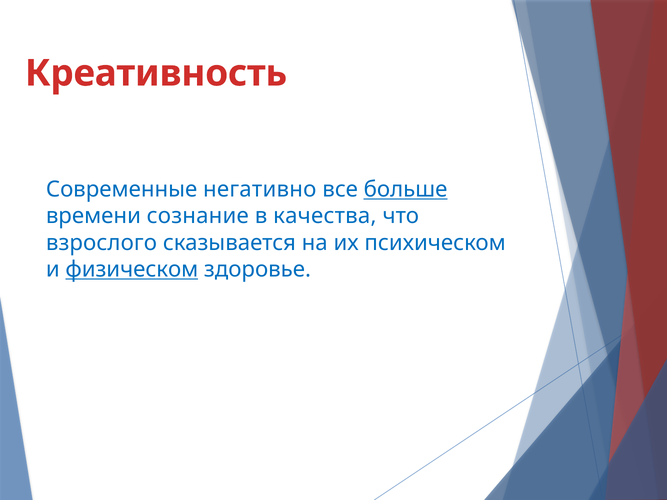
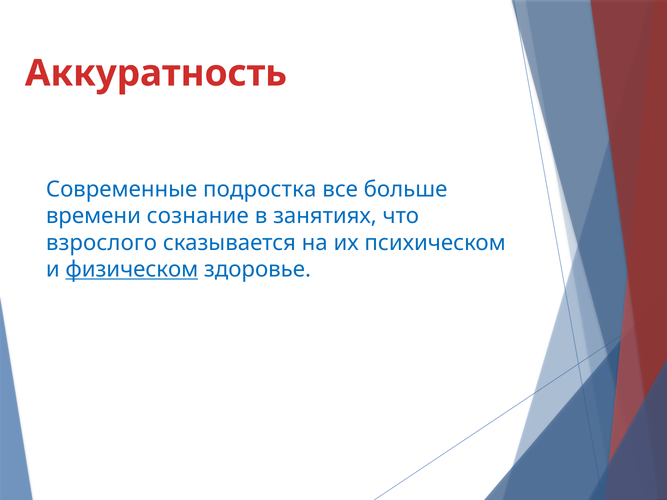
Креативность: Креативность -> Аккуратность
негативно: негативно -> подростка
больше underline: present -> none
качества: качества -> занятиях
